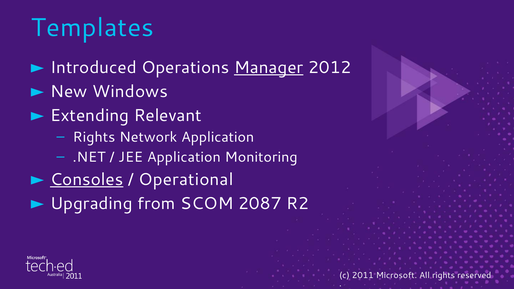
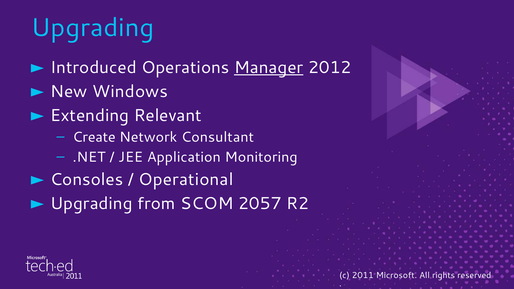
Templates at (92, 28): Templates -> Upgrading
Rights at (94, 137): Rights -> Create
Network Application: Application -> Consultant
Consoles underline: present -> none
2087: 2087 -> 2057
